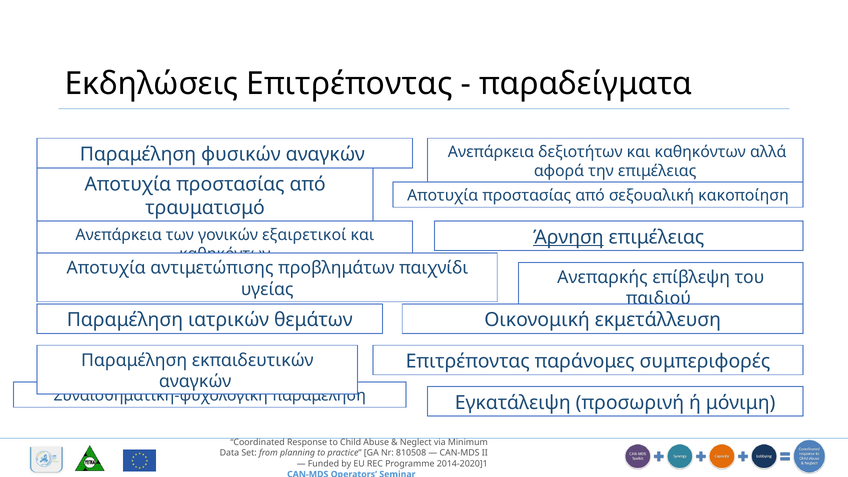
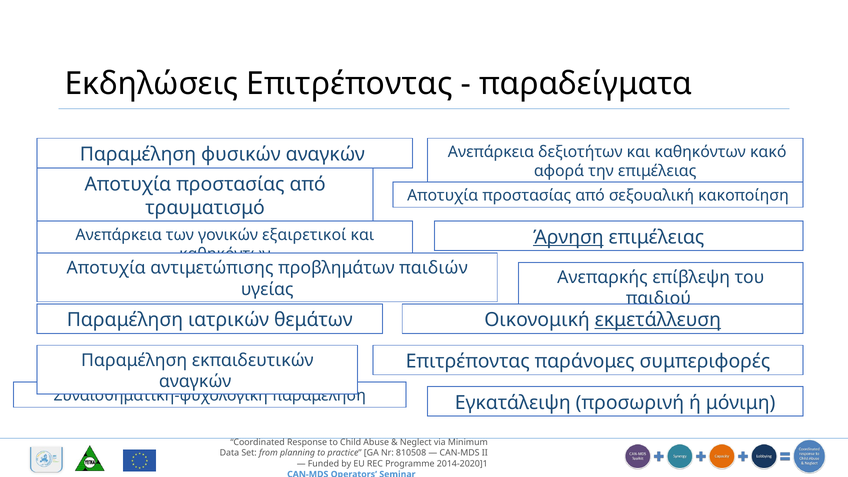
αλλά: αλλά -> κακό
παιχνίδι: παιχνίδι -> παιδιών
εκμετάλλευση underline: none -> present
